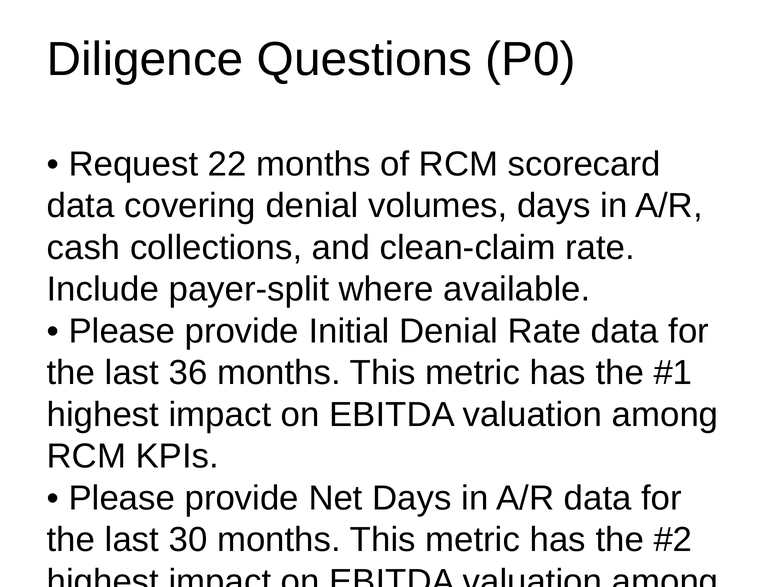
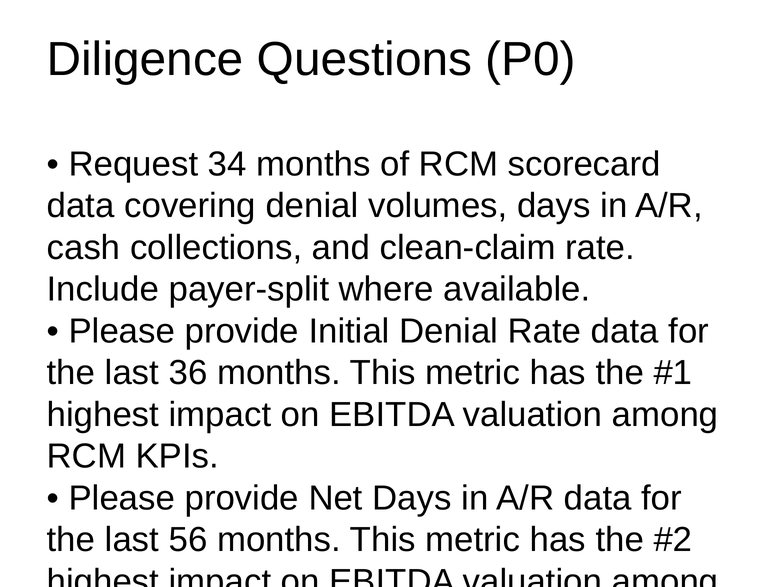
22: 22 -> 34
30: 30 -> 56
